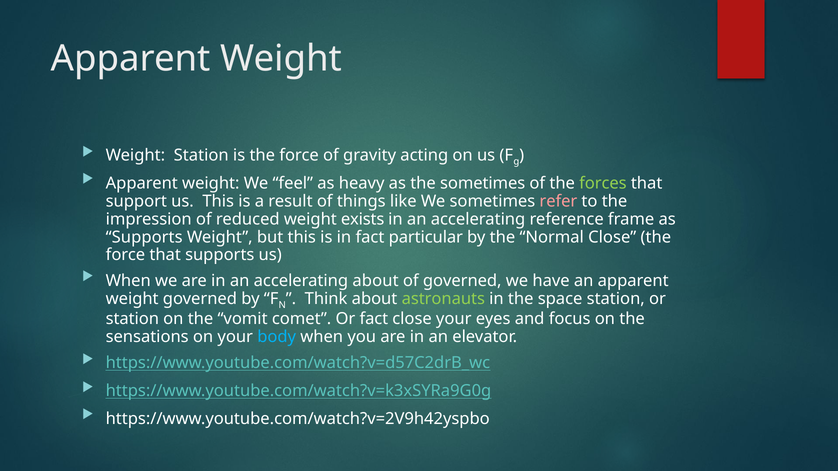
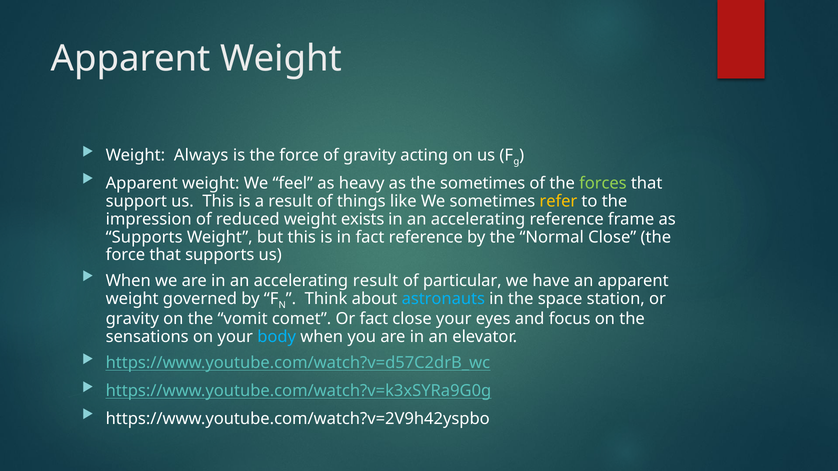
Weight Station: Station -> Always
refer colour: pink -> yellow
fact particular: particular -> reference
accelerating about: about -> result
of governed: governed -> particular
astronauts colour: light green -> light blue
station at (132, 319): station -> gravity
